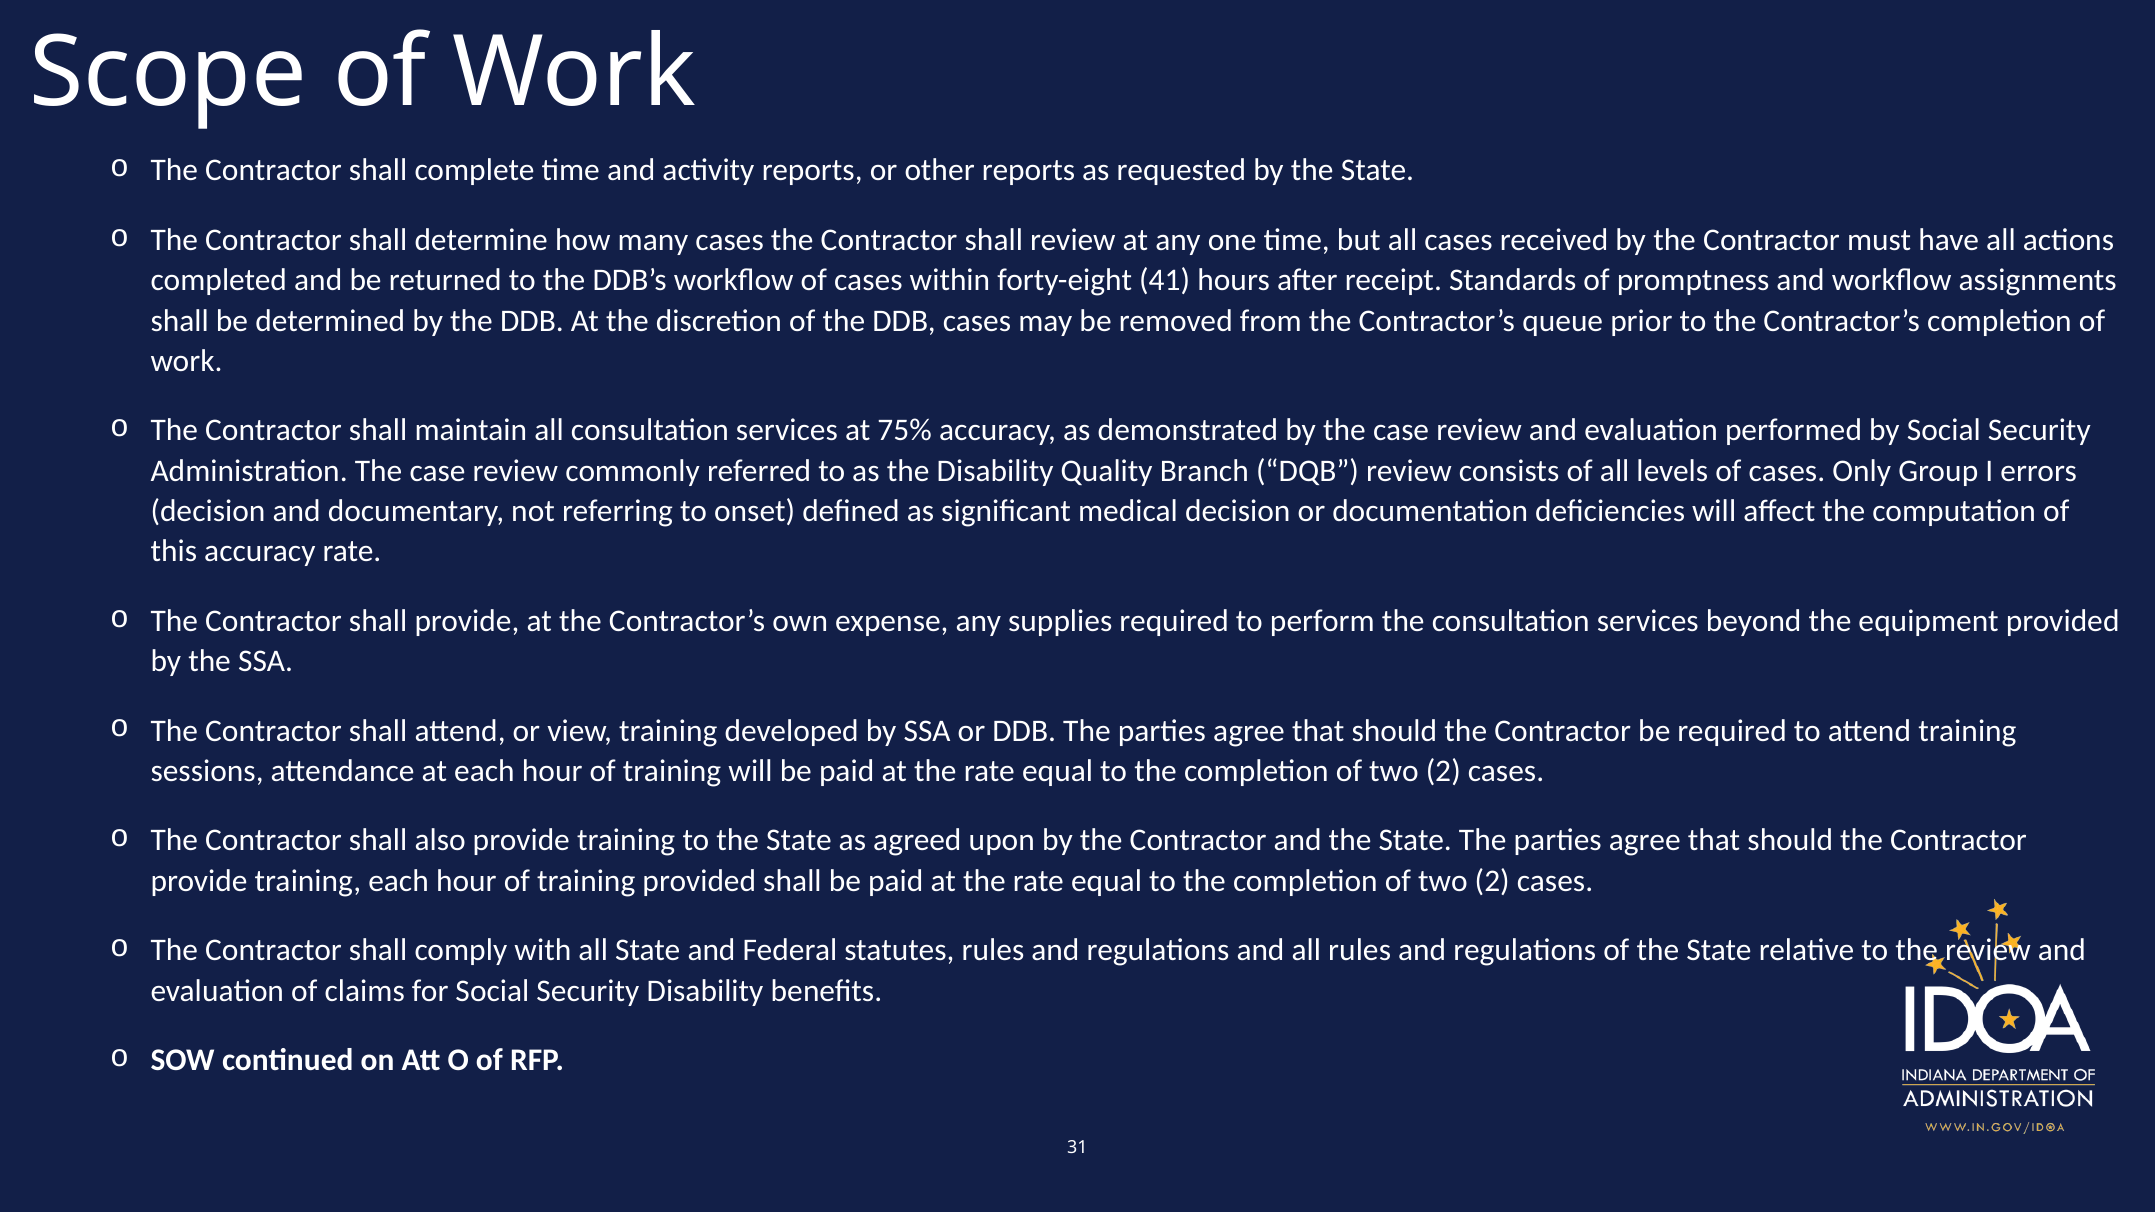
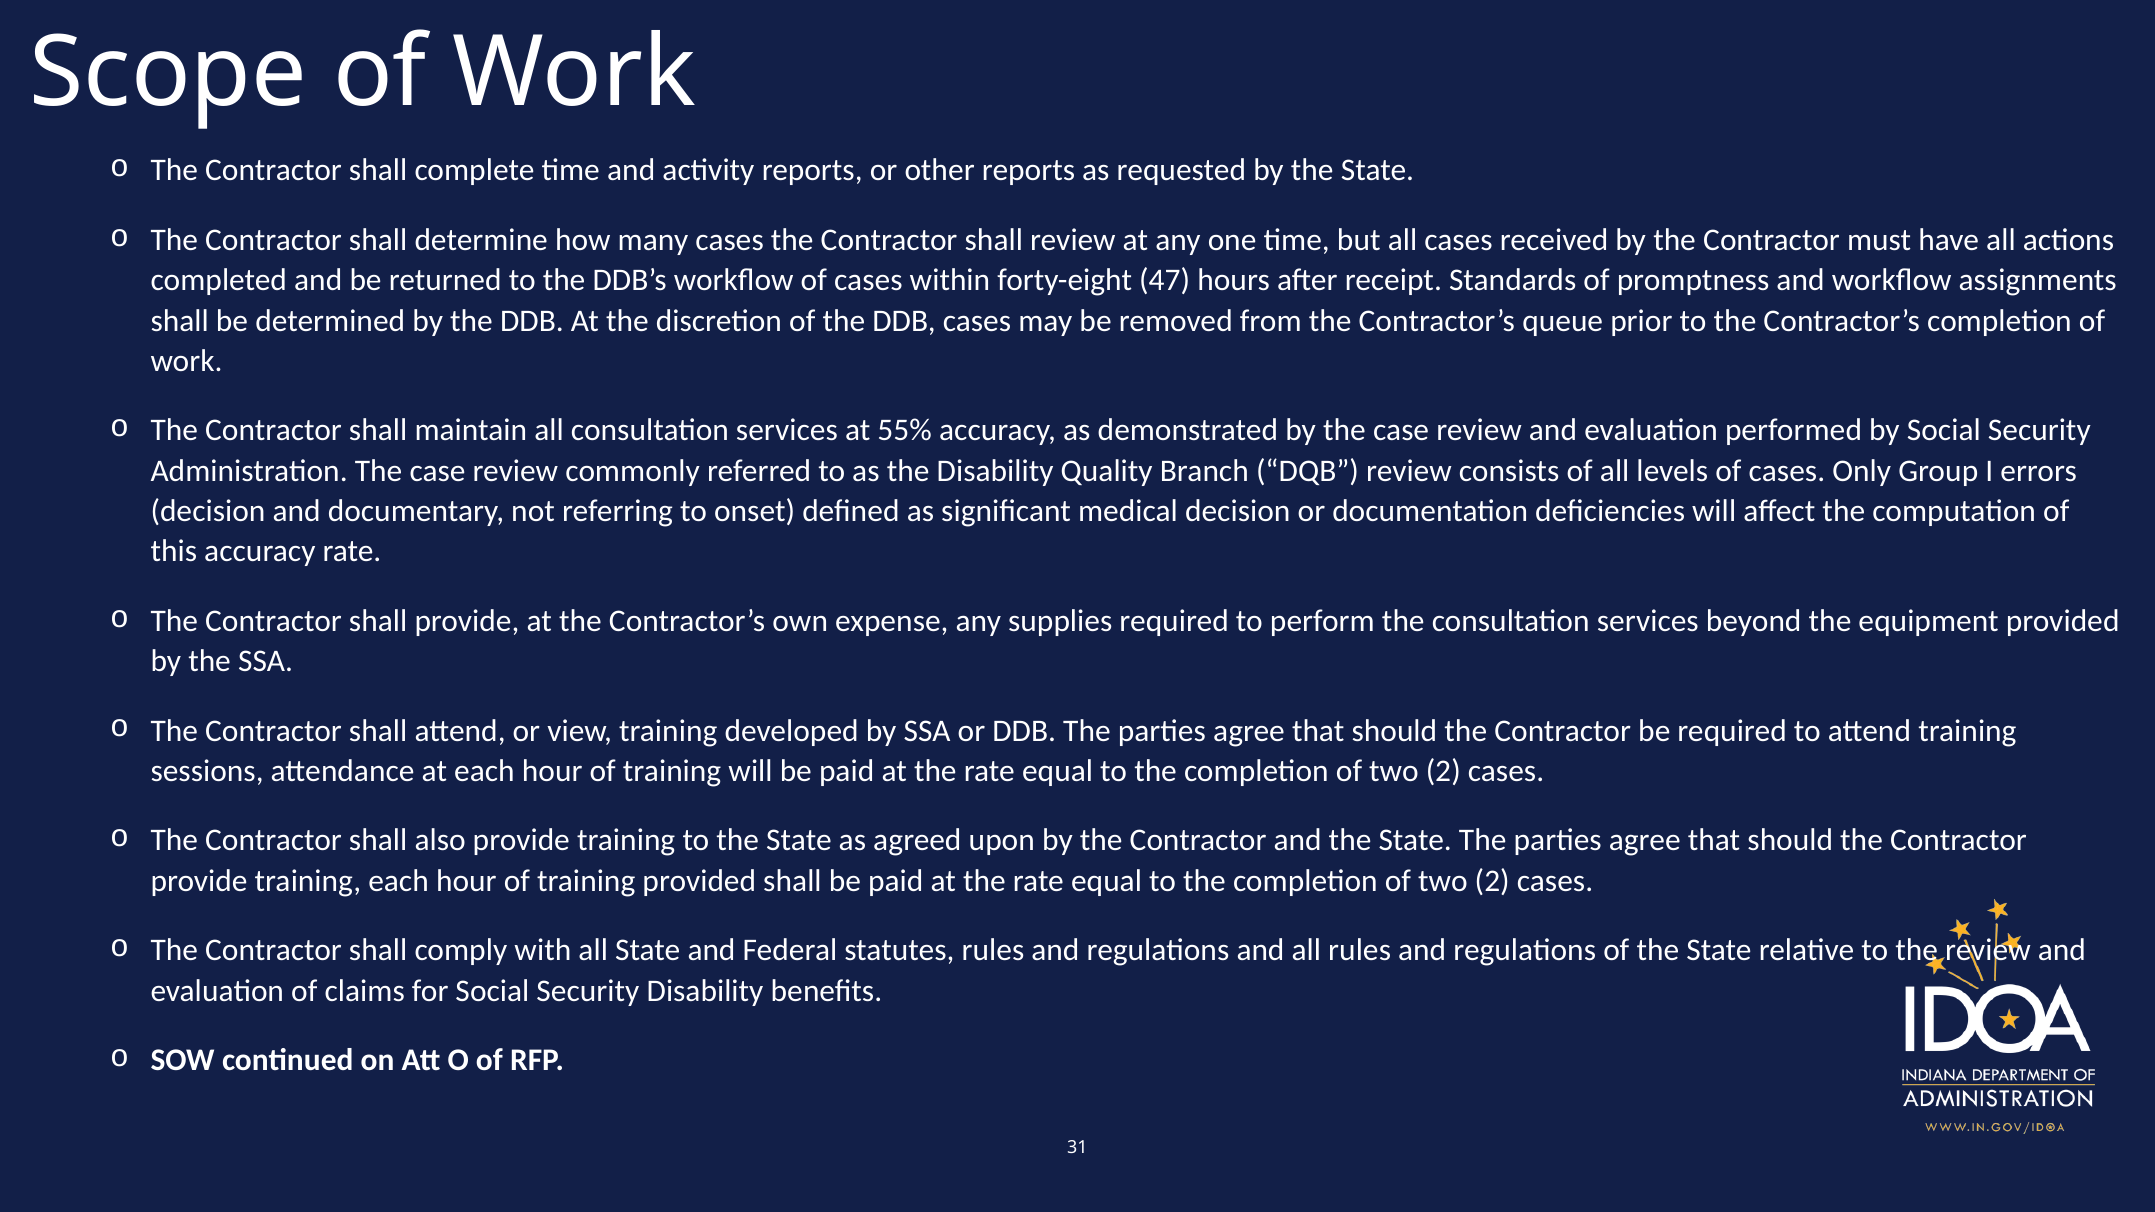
41: 41 -> 47
75%: 75% -> 55%
